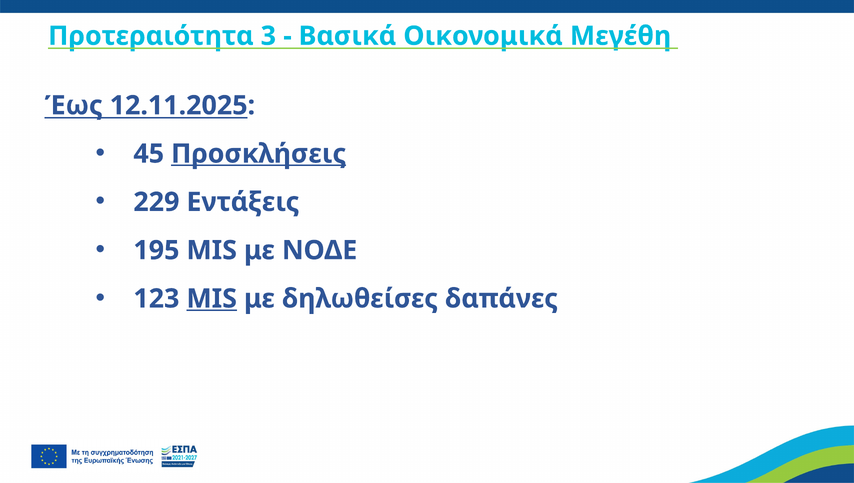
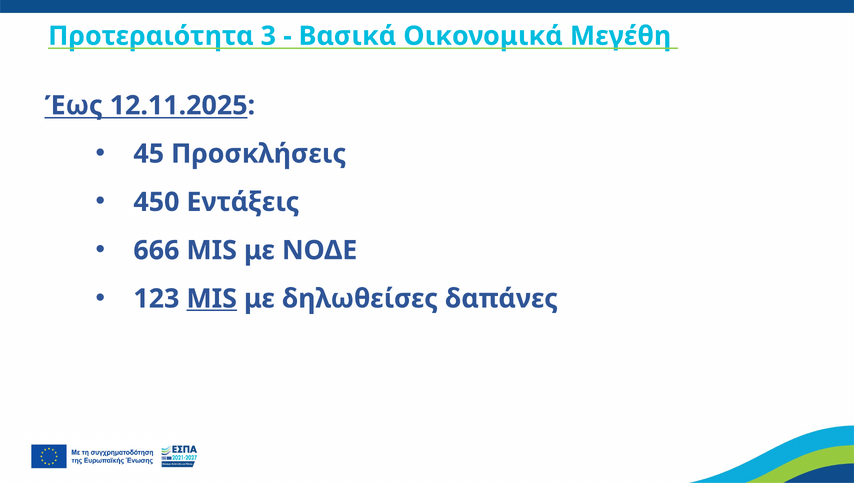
Προσκλήσεις underline: present -> none
229: 229 -> 450
195: 195 -> 666
